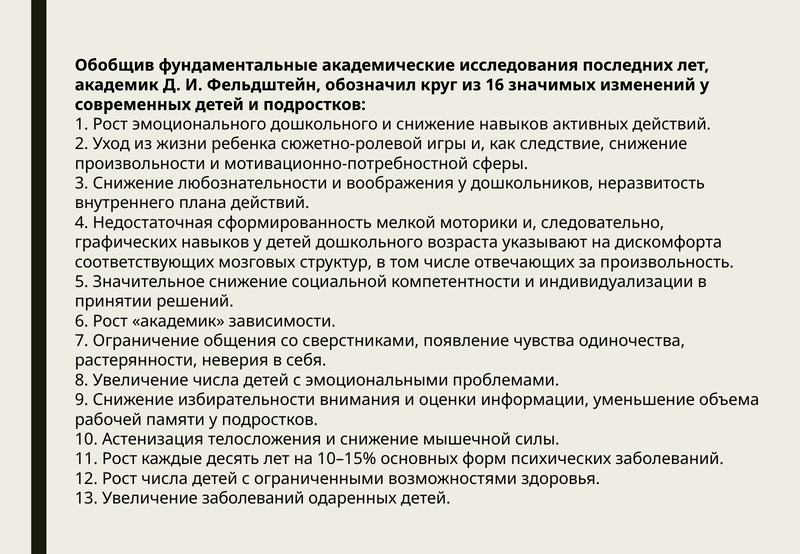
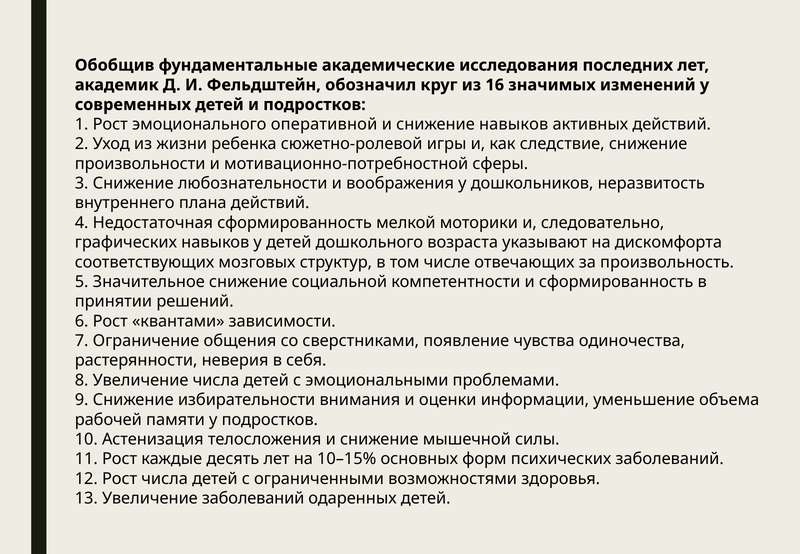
эмоционального дошкольного: дошкольного -> оперативной
и индивидуализации: индивидуализации -> сформированность
Рост академик: академик -> квантами
